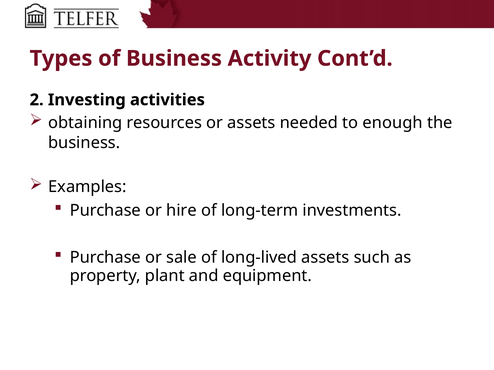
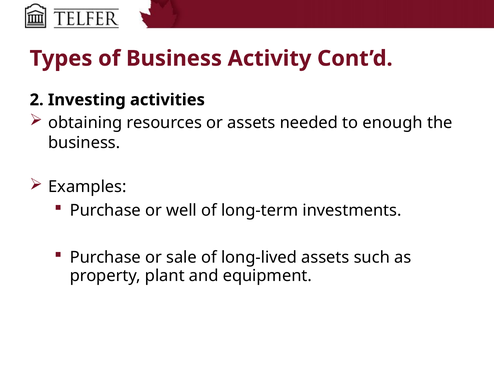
hire: hire -> well
